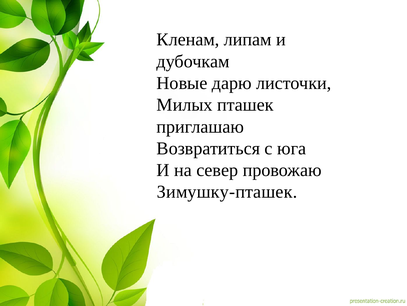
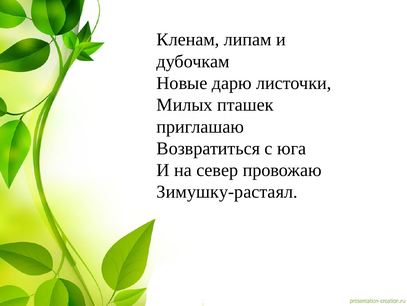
Зимушку-пташек: Зимушку-пташек -> Зимушку-растаял
